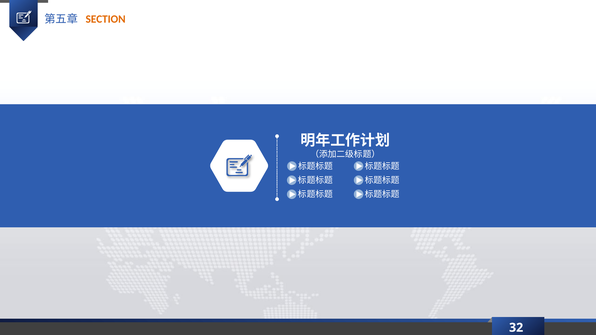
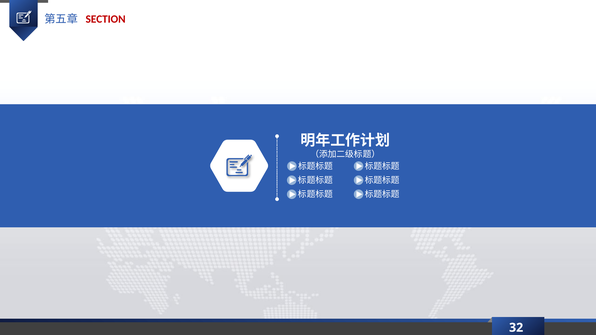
SECTION colour: orange -> red
